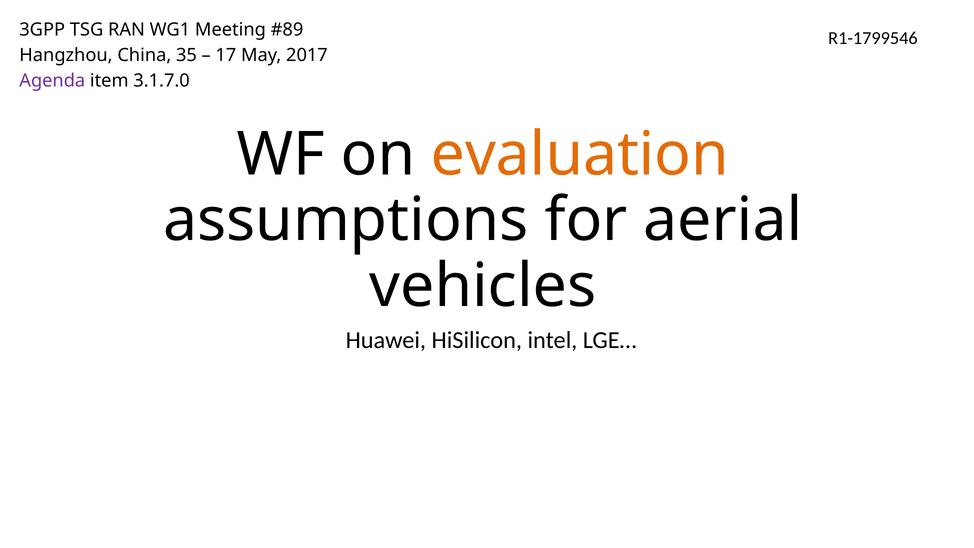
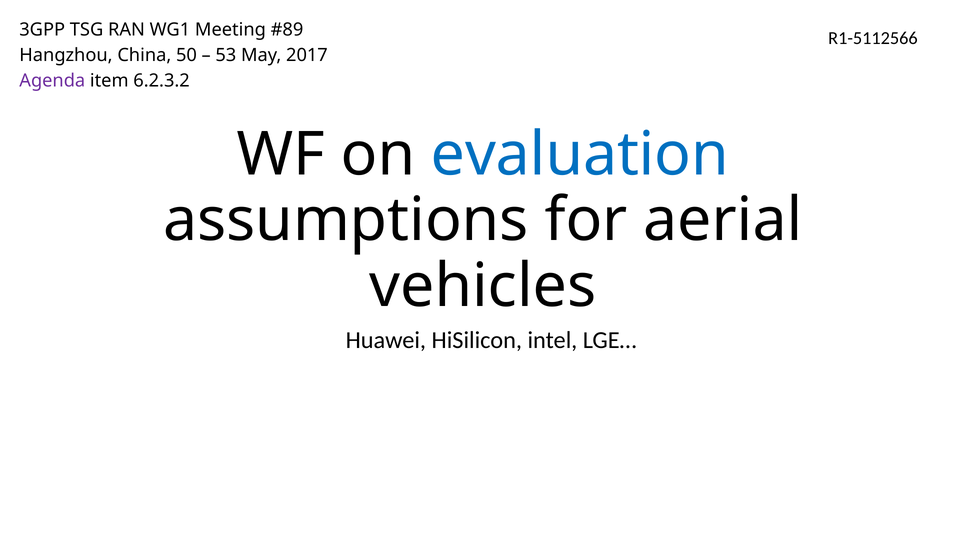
R1-1799546: R1-1799546 -> R1-5112566
35: 35 -> 50
17: 17 -> 53
3.1.7.0: 3.1.7.0 -> 6.2.3.2
evaluation colour: orange -> blue
